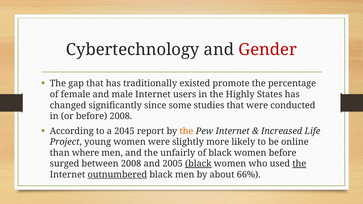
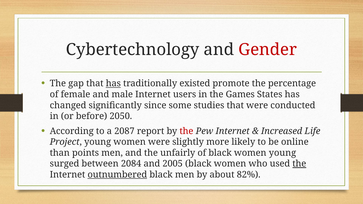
has at (113, 84) underline: none -> present
Highly: Highly -> Games
before 2008: 2008 -> 2050
2045: 2045 -> 2087
the at (186, 131) colour: orange -> red
where: where -> points
women before: before -> young
between 2008: 2008 -> 2084
black at (198, 164) underline: present -> none
66%: 66% -> 82%
